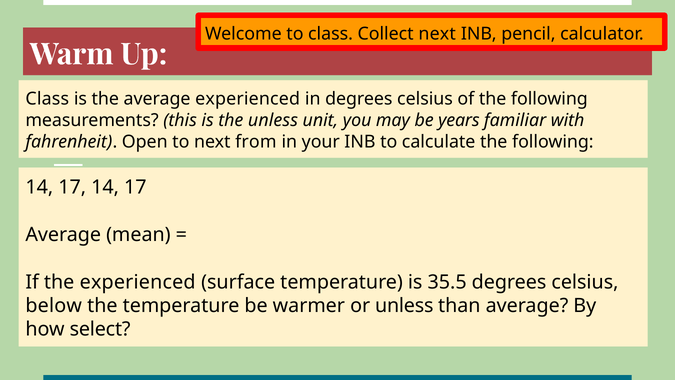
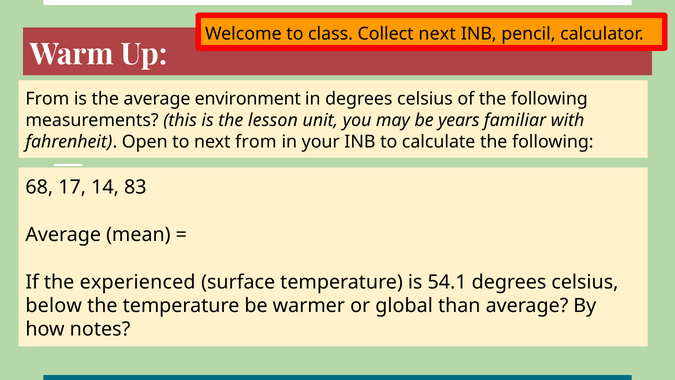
Class at (47, 99): Class -> From
average experienced: experienced -> environment
the unless: unless -> lesson
14 at (39, 187): 14 -> 68
17 14 17: 17 -> 83
35.5: 35.5 -> 54.1
or unless: unless -> global
select: select -> notes
